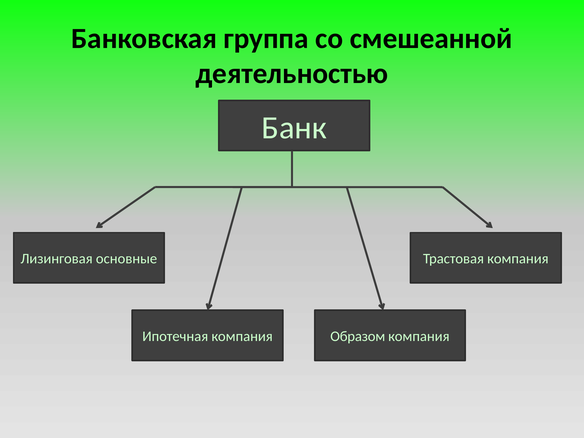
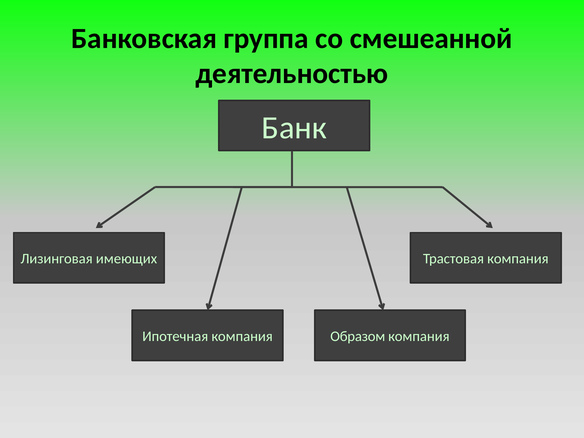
основные: основные -> имеющих
